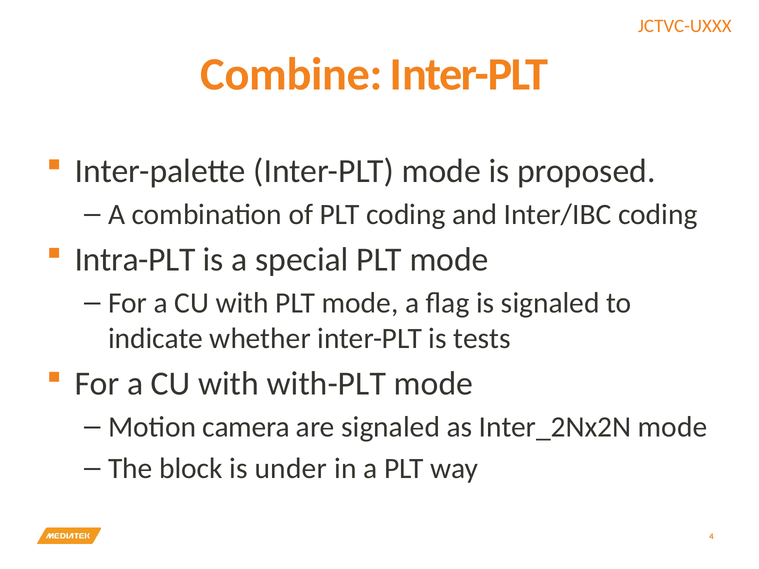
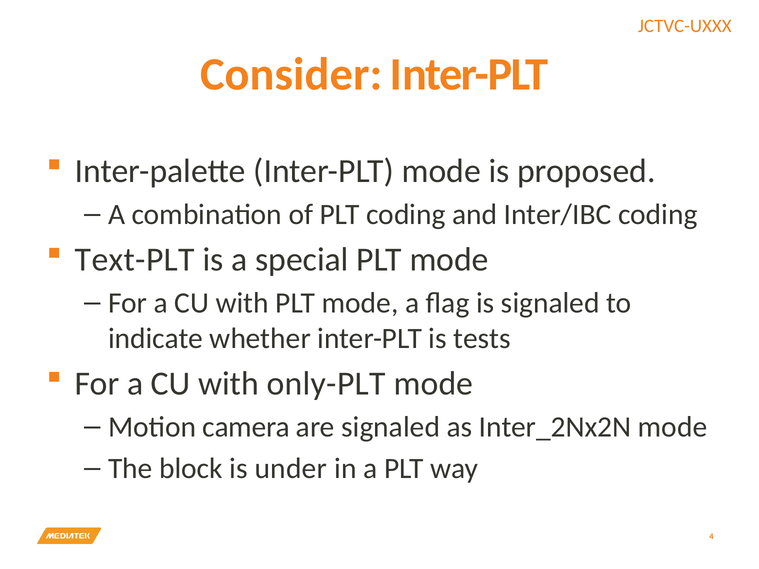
Combine: Combine -> Consider
Intra-PLT: Intra-PLT -> Text-PLT
with-PLT: with-PLT -> only-PLT
